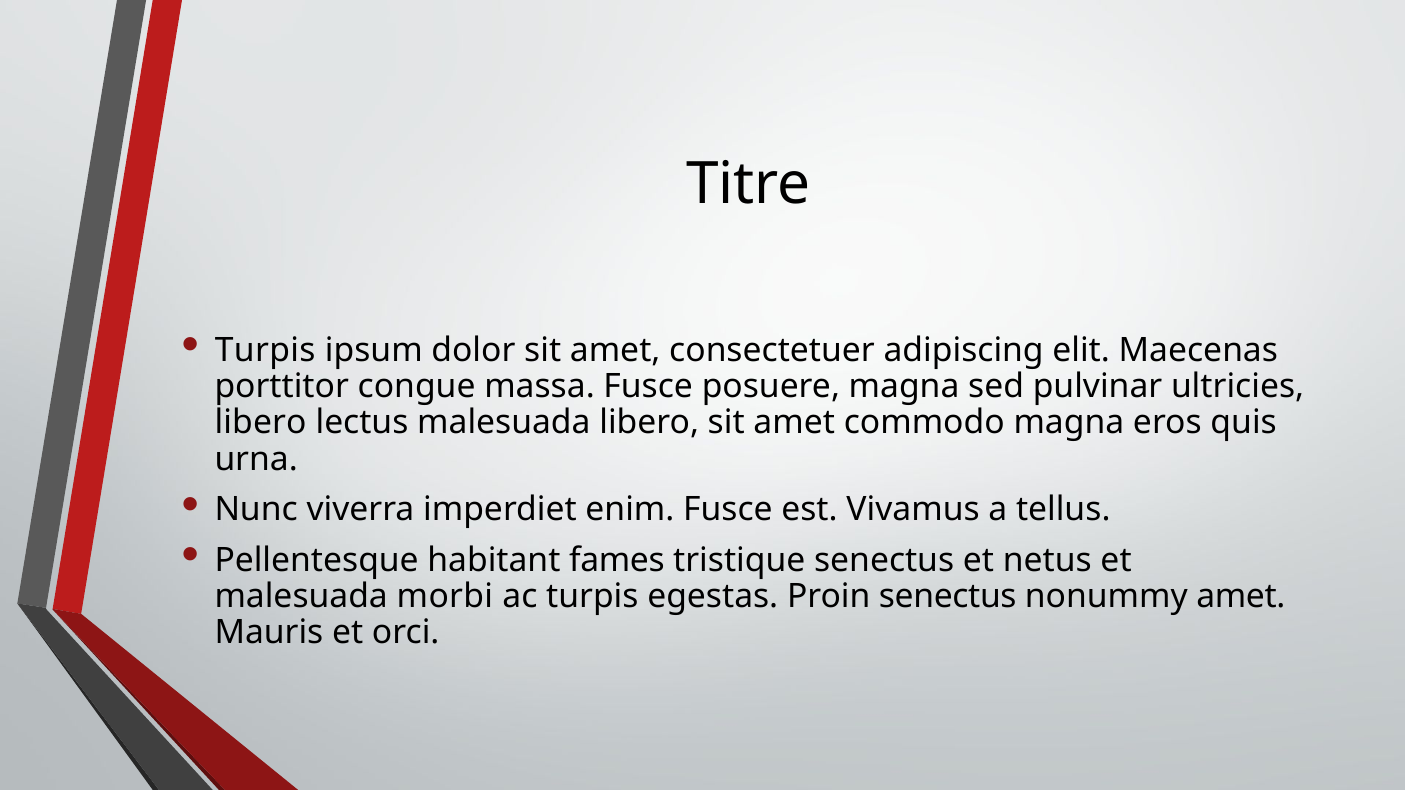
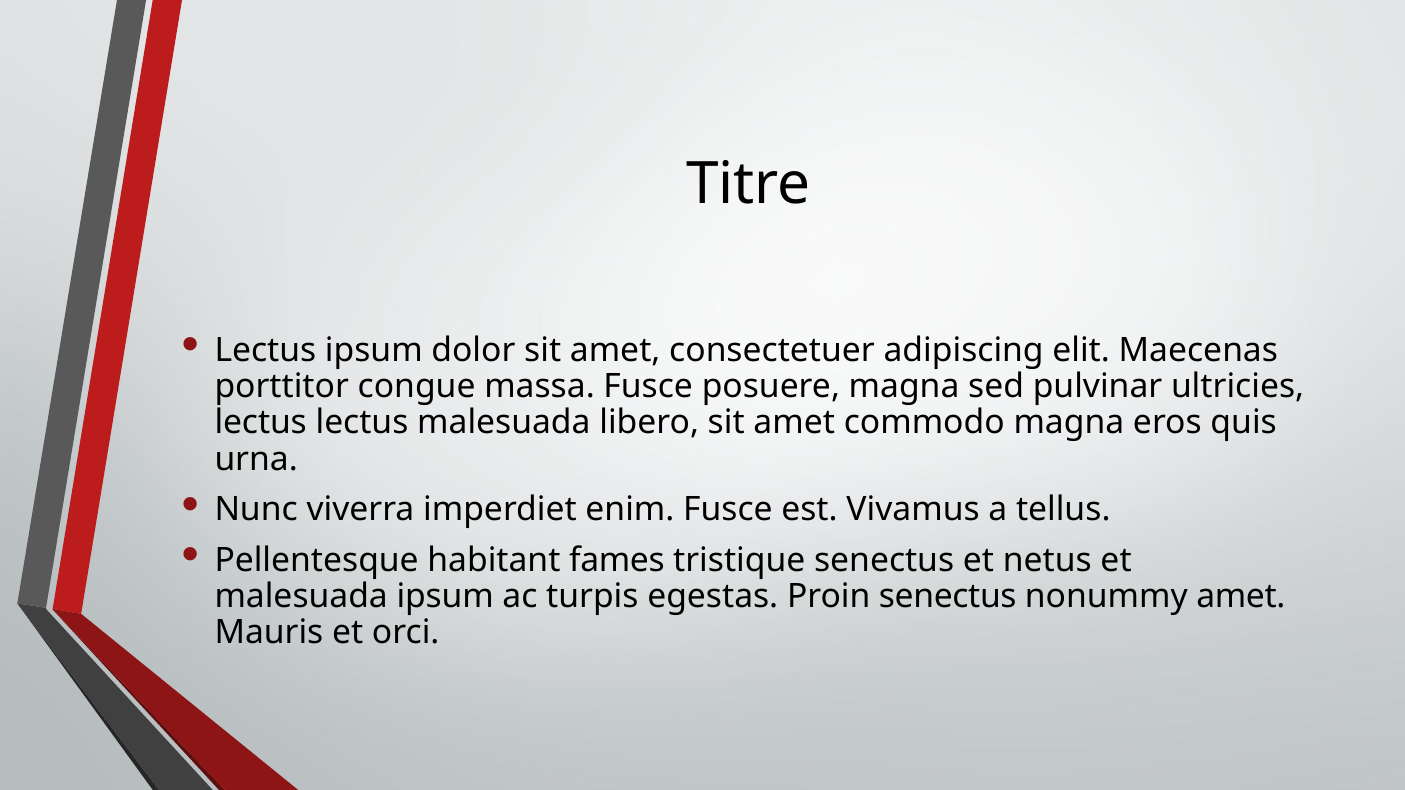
Turpis at (265, 350): Turpis -> Lectus
libero at (261, 423): libero -> lectus
malesuada morbi: morbi -> ipsum
